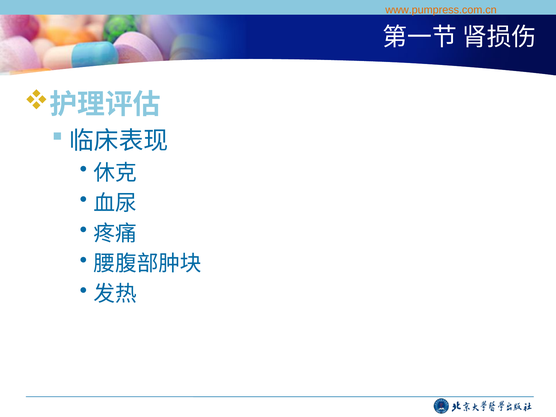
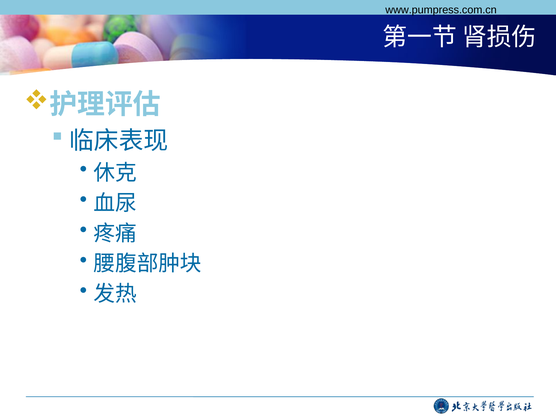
www.pumpress.com.cn colour: orange -> black
